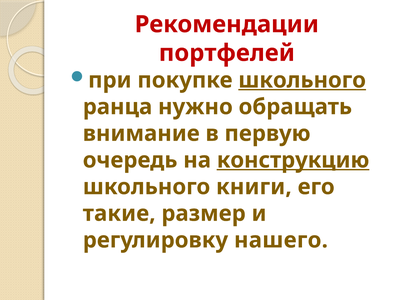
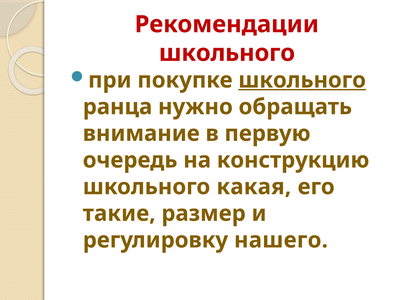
портфелей at (227, 53): портфелей -> школьного
конструкцию underline: present -> none
книги: книги -> какая
